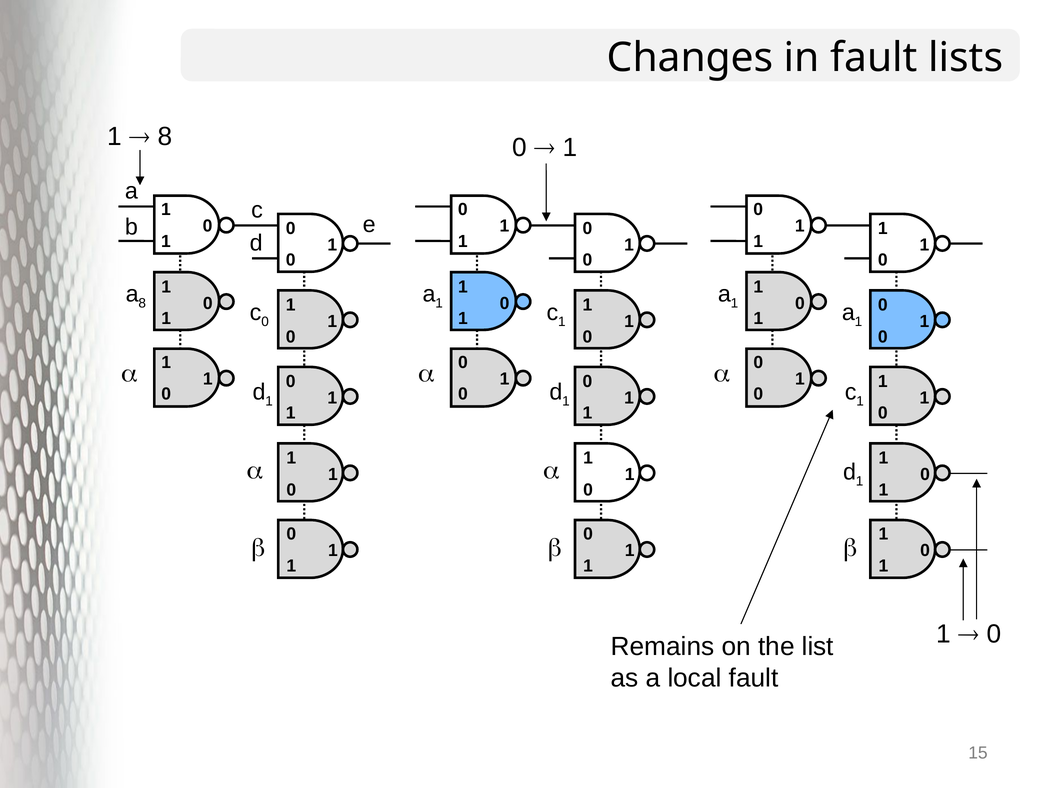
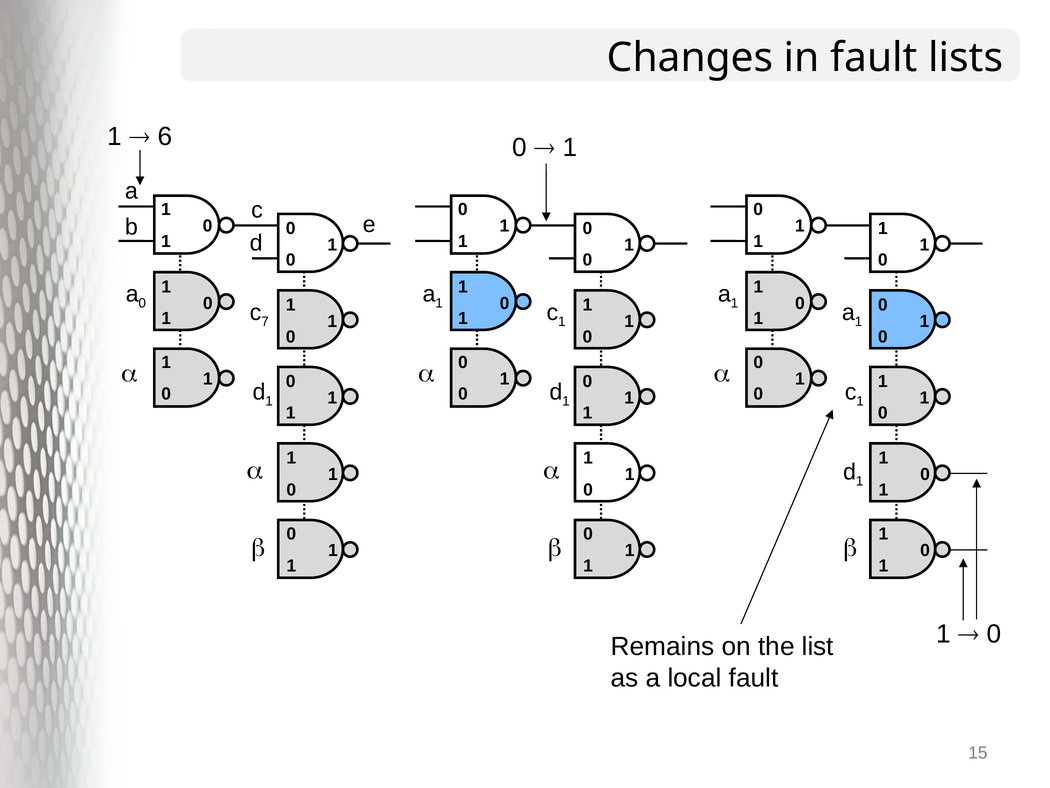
8 at (165, 136): 8 -> 6
8 at (142, 303): 8 -> 0
c 0: 0 -> 7
